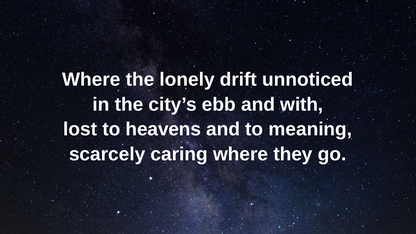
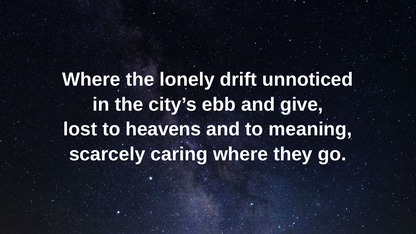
with: with -> give
